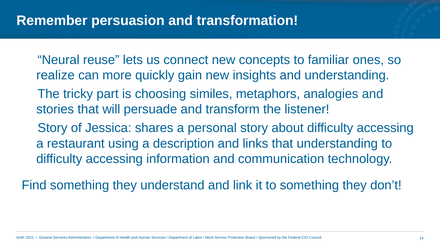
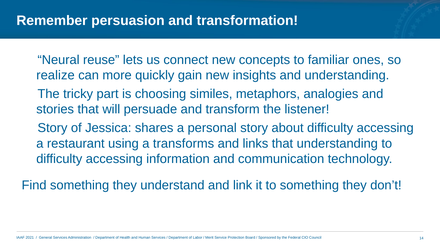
description: description -> transforms
